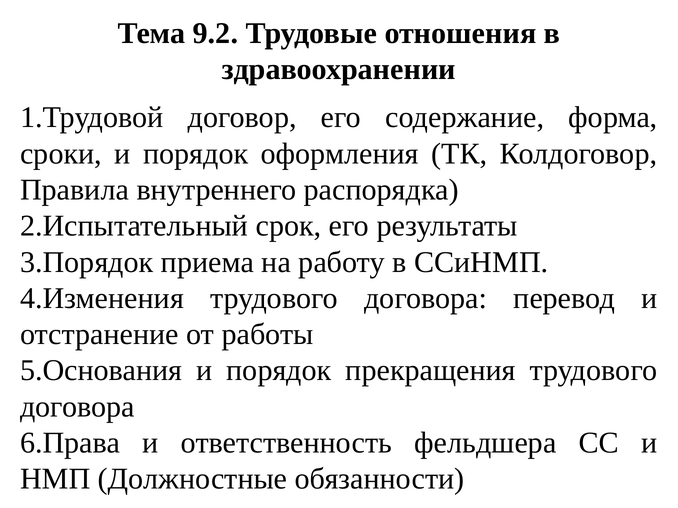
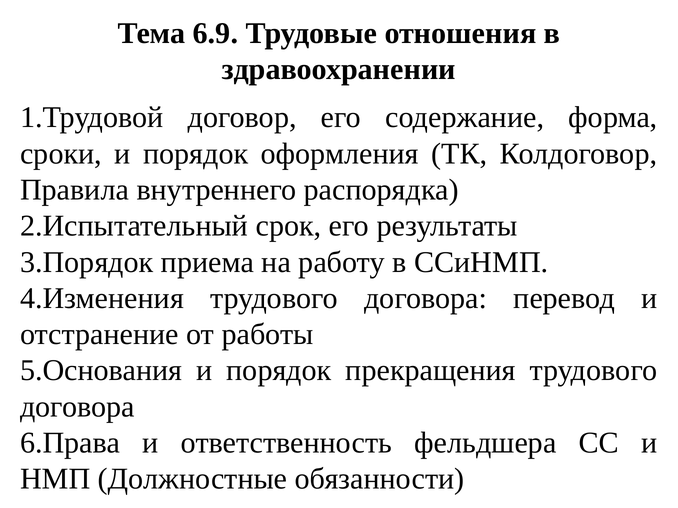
9.2: 9.2 -> 6.9
